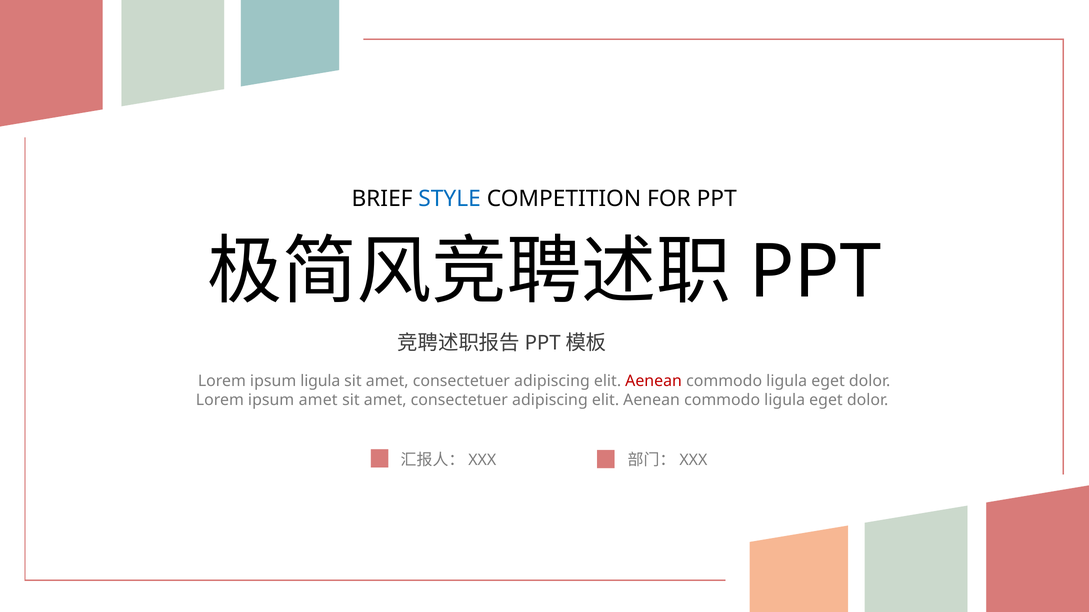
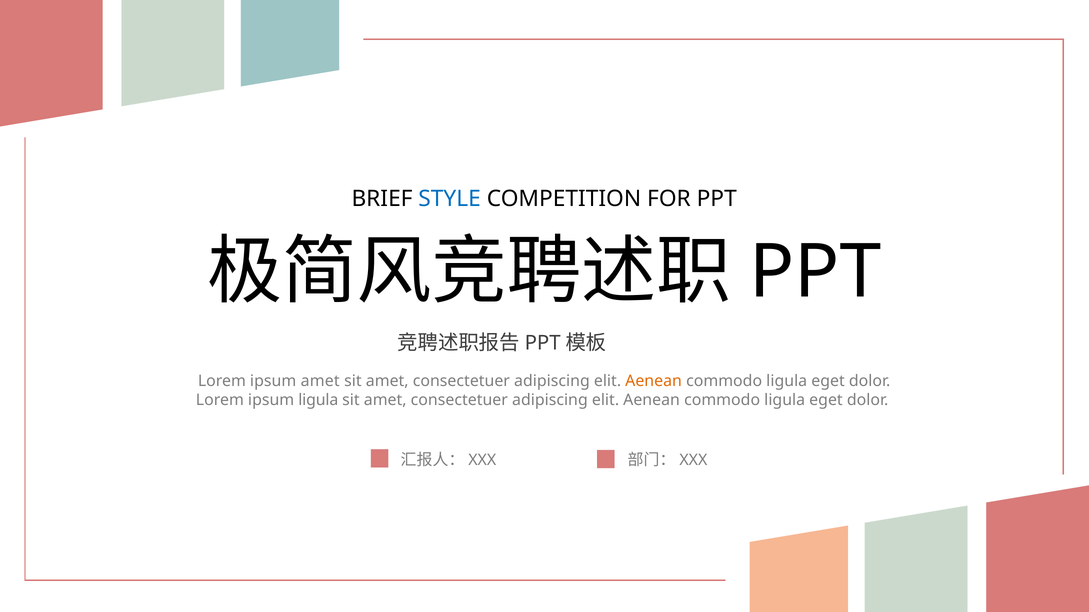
ipsum ligula: ligula -> amet
Aenean at (654, 381) colour: red -> orange
ipsum amet: amet -> ligula
